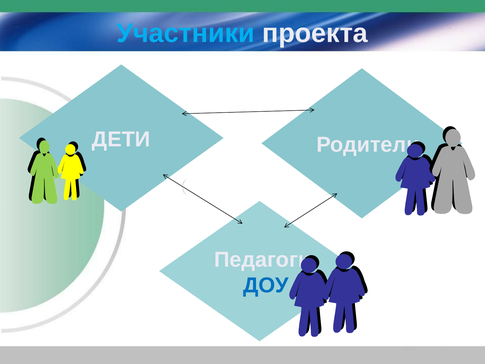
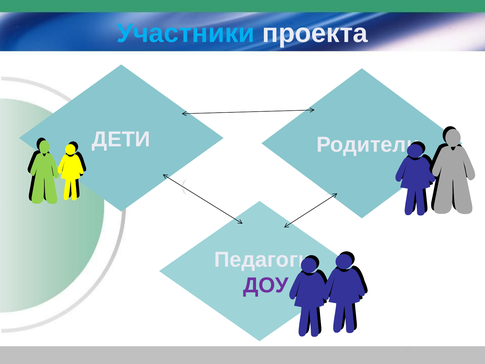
ДОУ colour: blue -> purple
